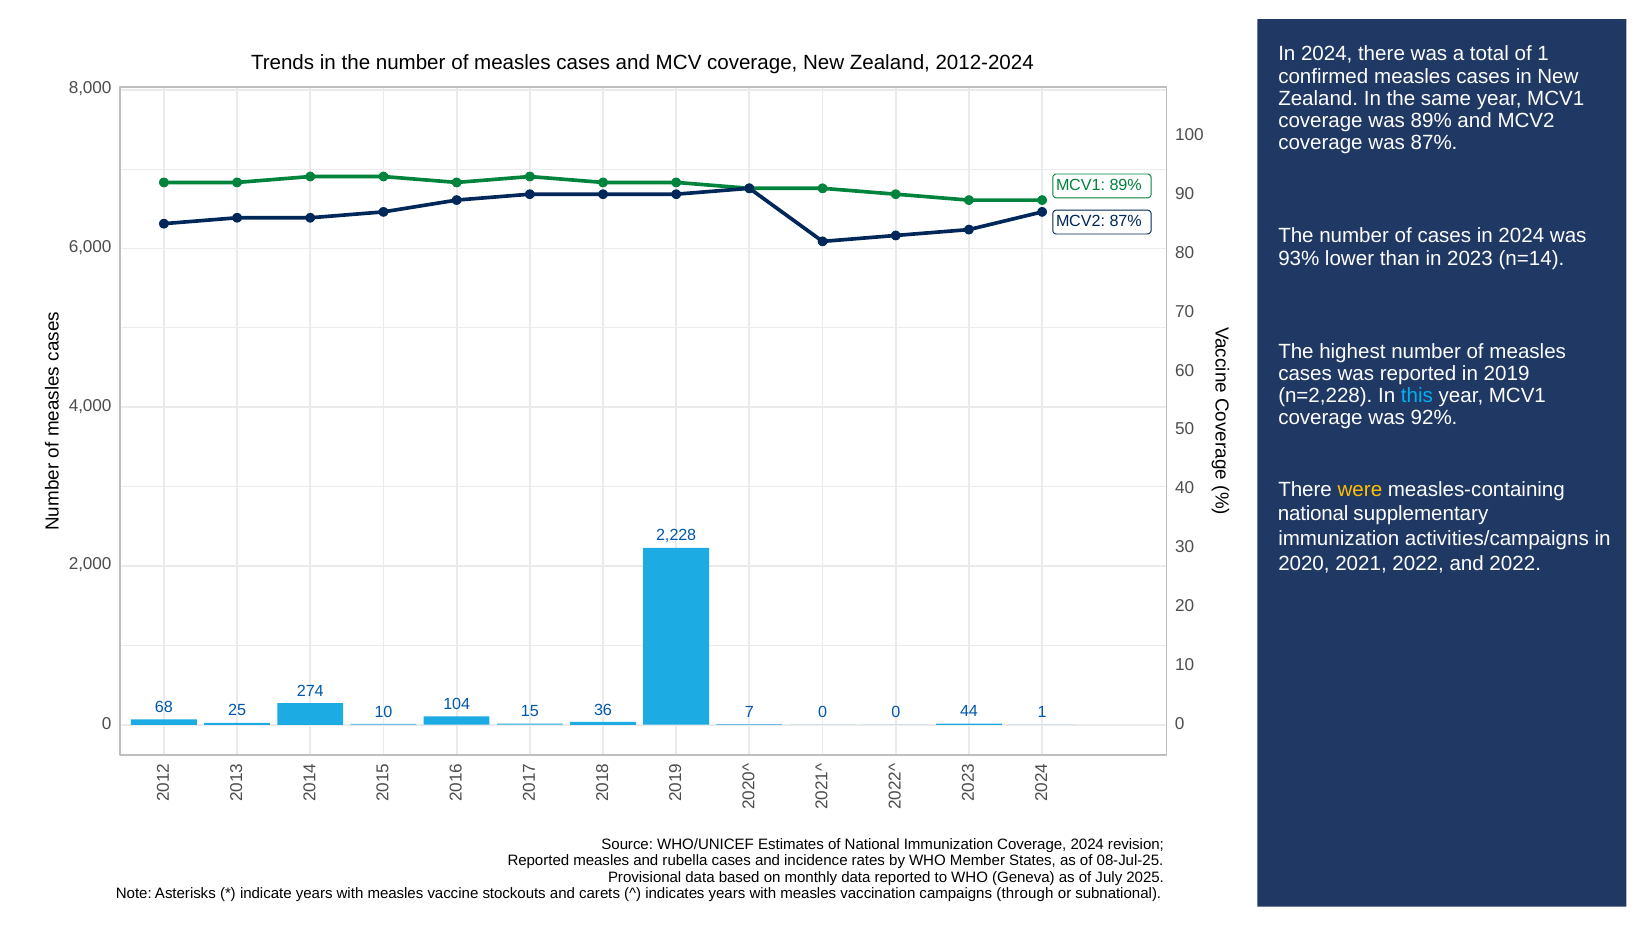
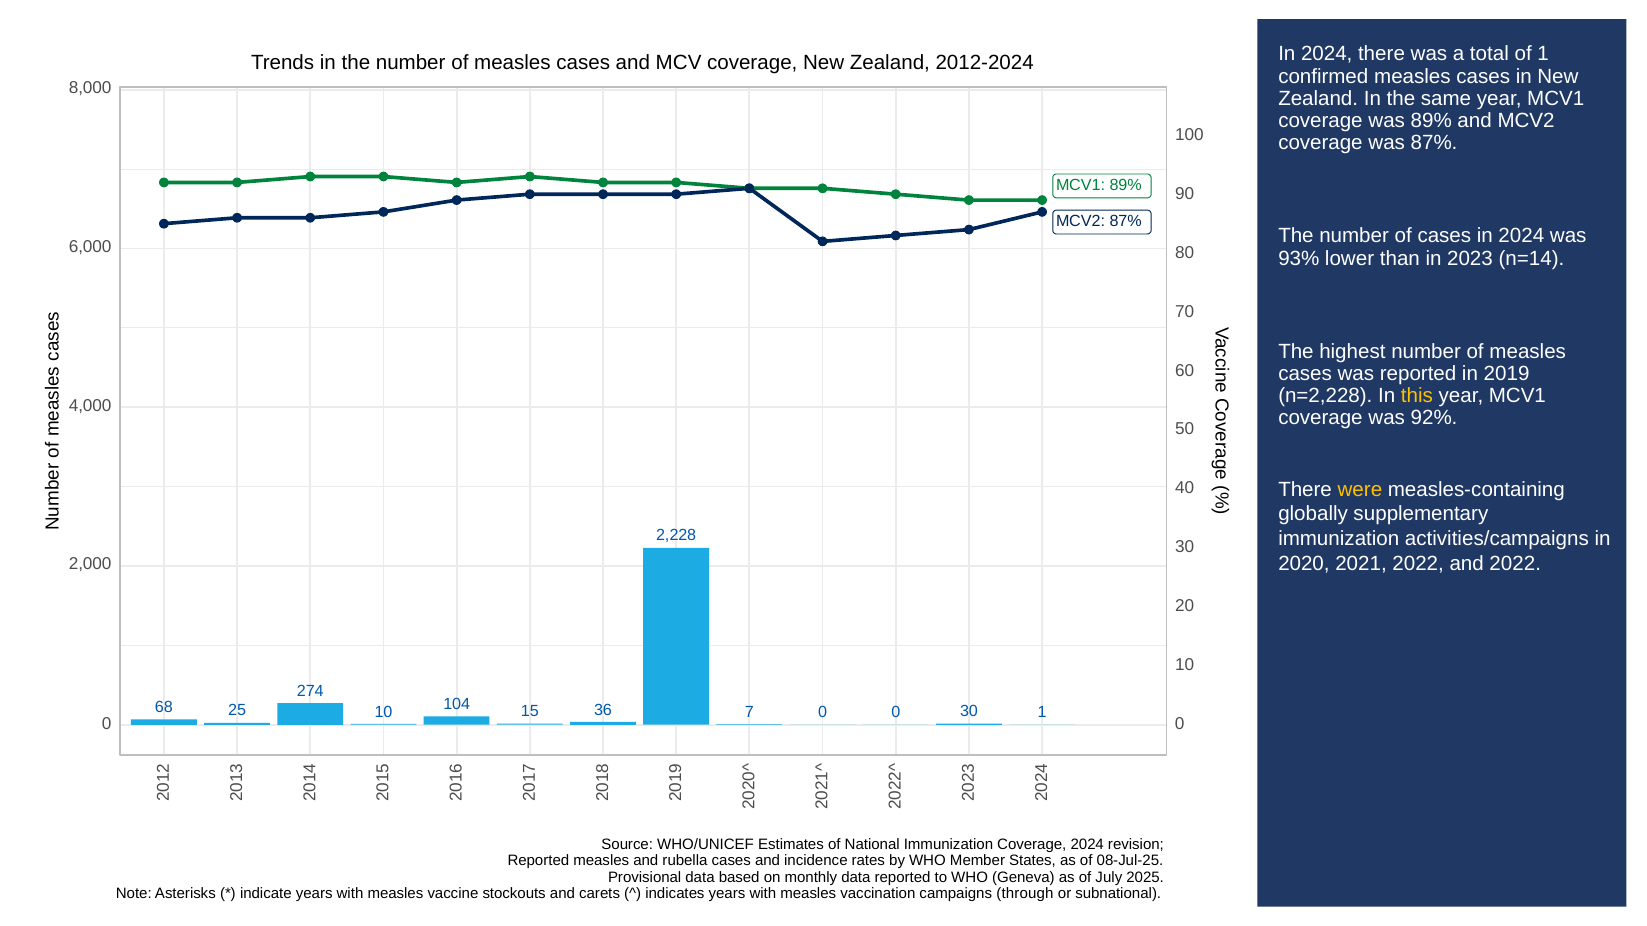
this colour: light blue -> yellow
national at (1313, 514): national -> globally
0 44: 44 -> 30
